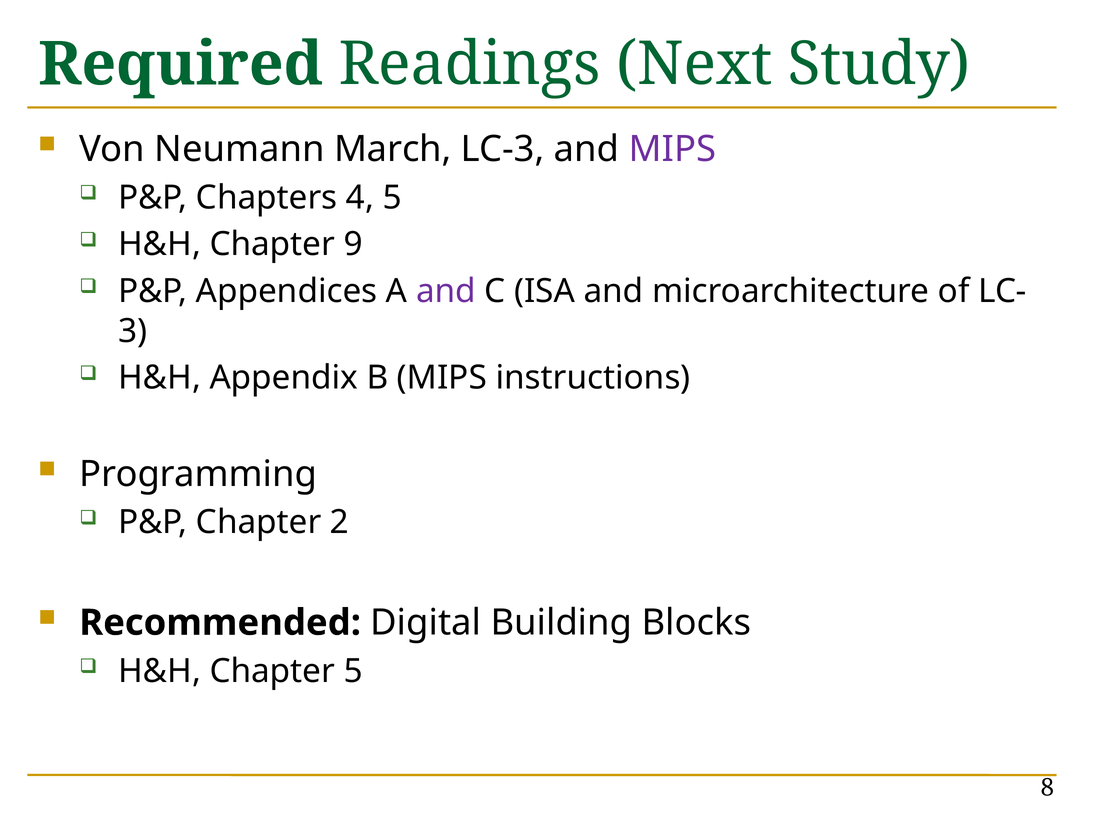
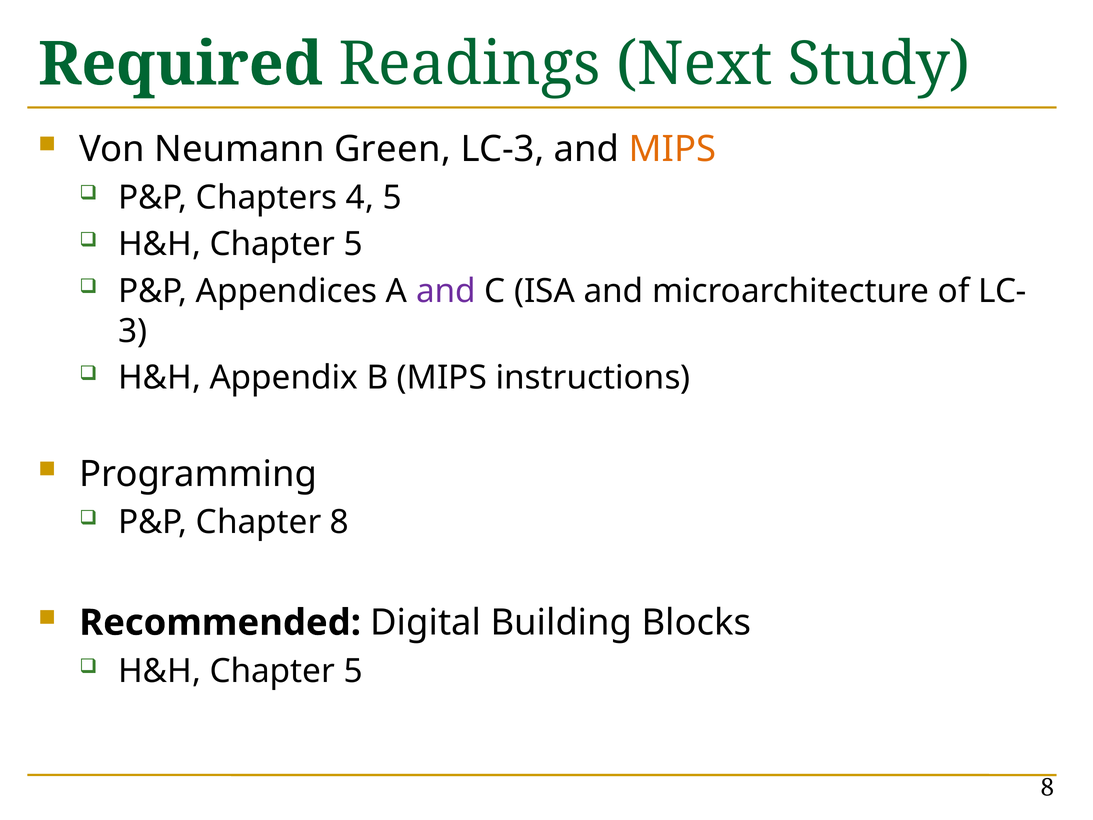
March: March -> Green
MIPS at (672, 149) colour: purple -> orange
9 at (353, 244): 9 -> 5
Chapter 2: 2 -> 8
